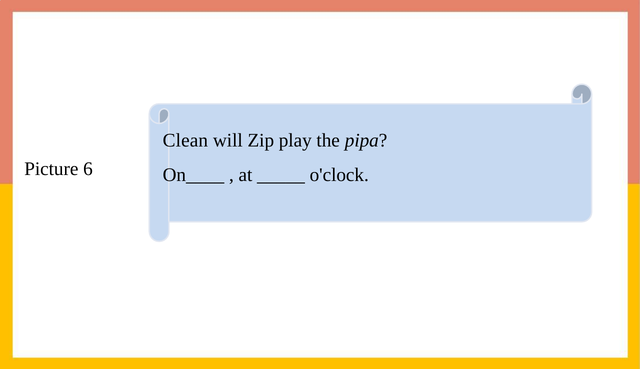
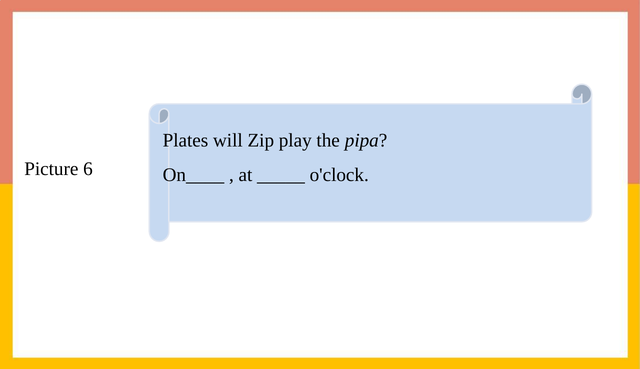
Clean: Clean -> Plates
